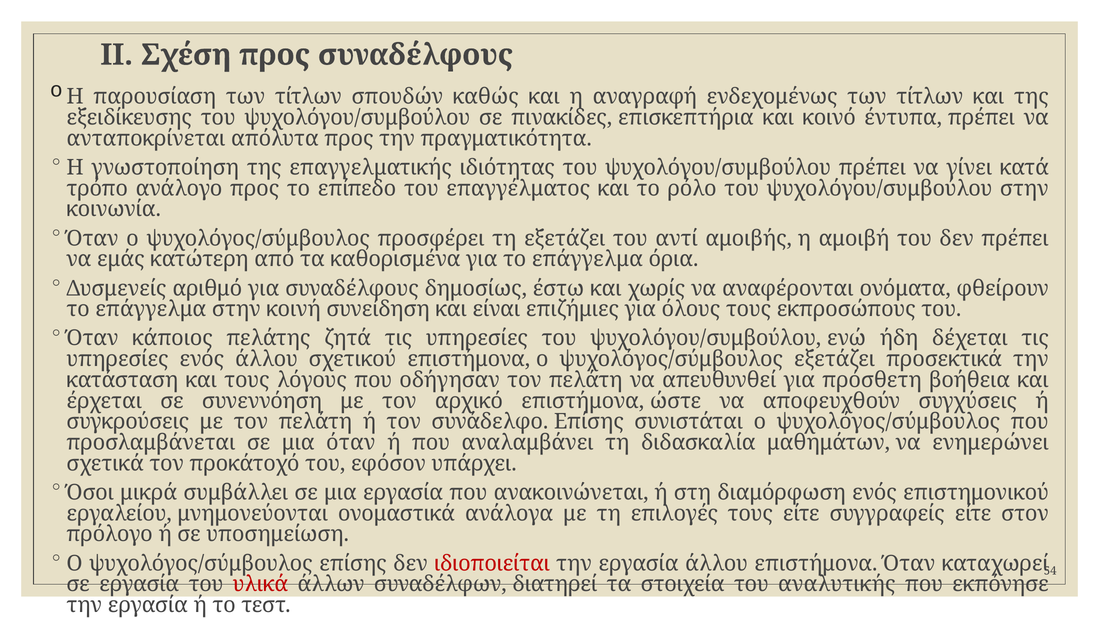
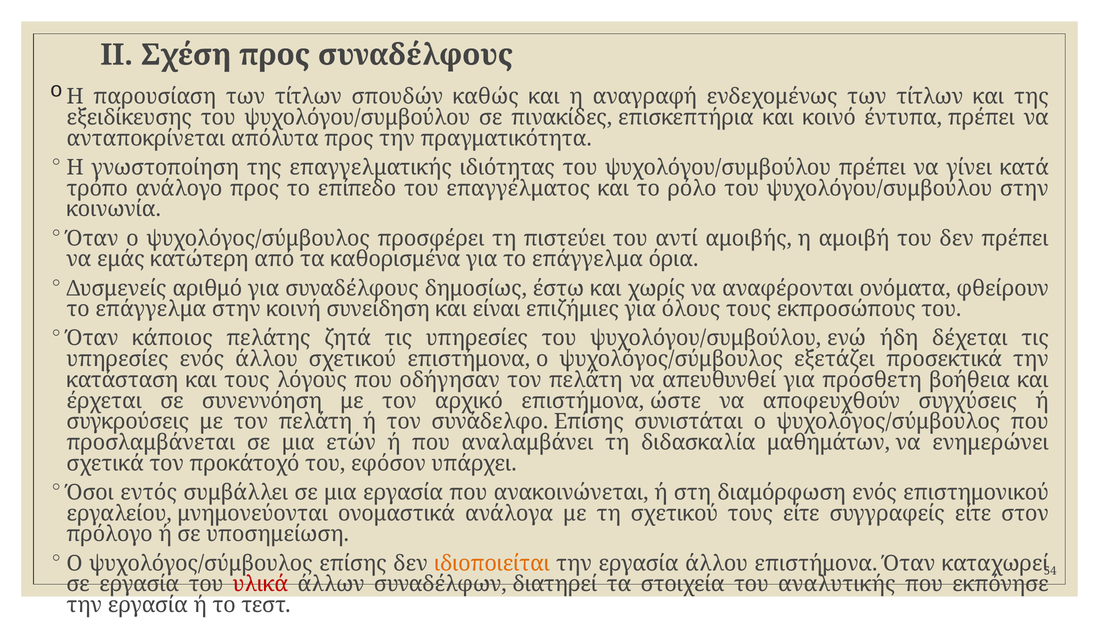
τη εξετάζει: εξετάζει -> πιστεύει
μια όταν: όταν -> ετών
μικρά: μικρά -> εντός
τη επιλογές: επιλογές -> σχετικού
ιδιοποιείται colour: red -> orange
